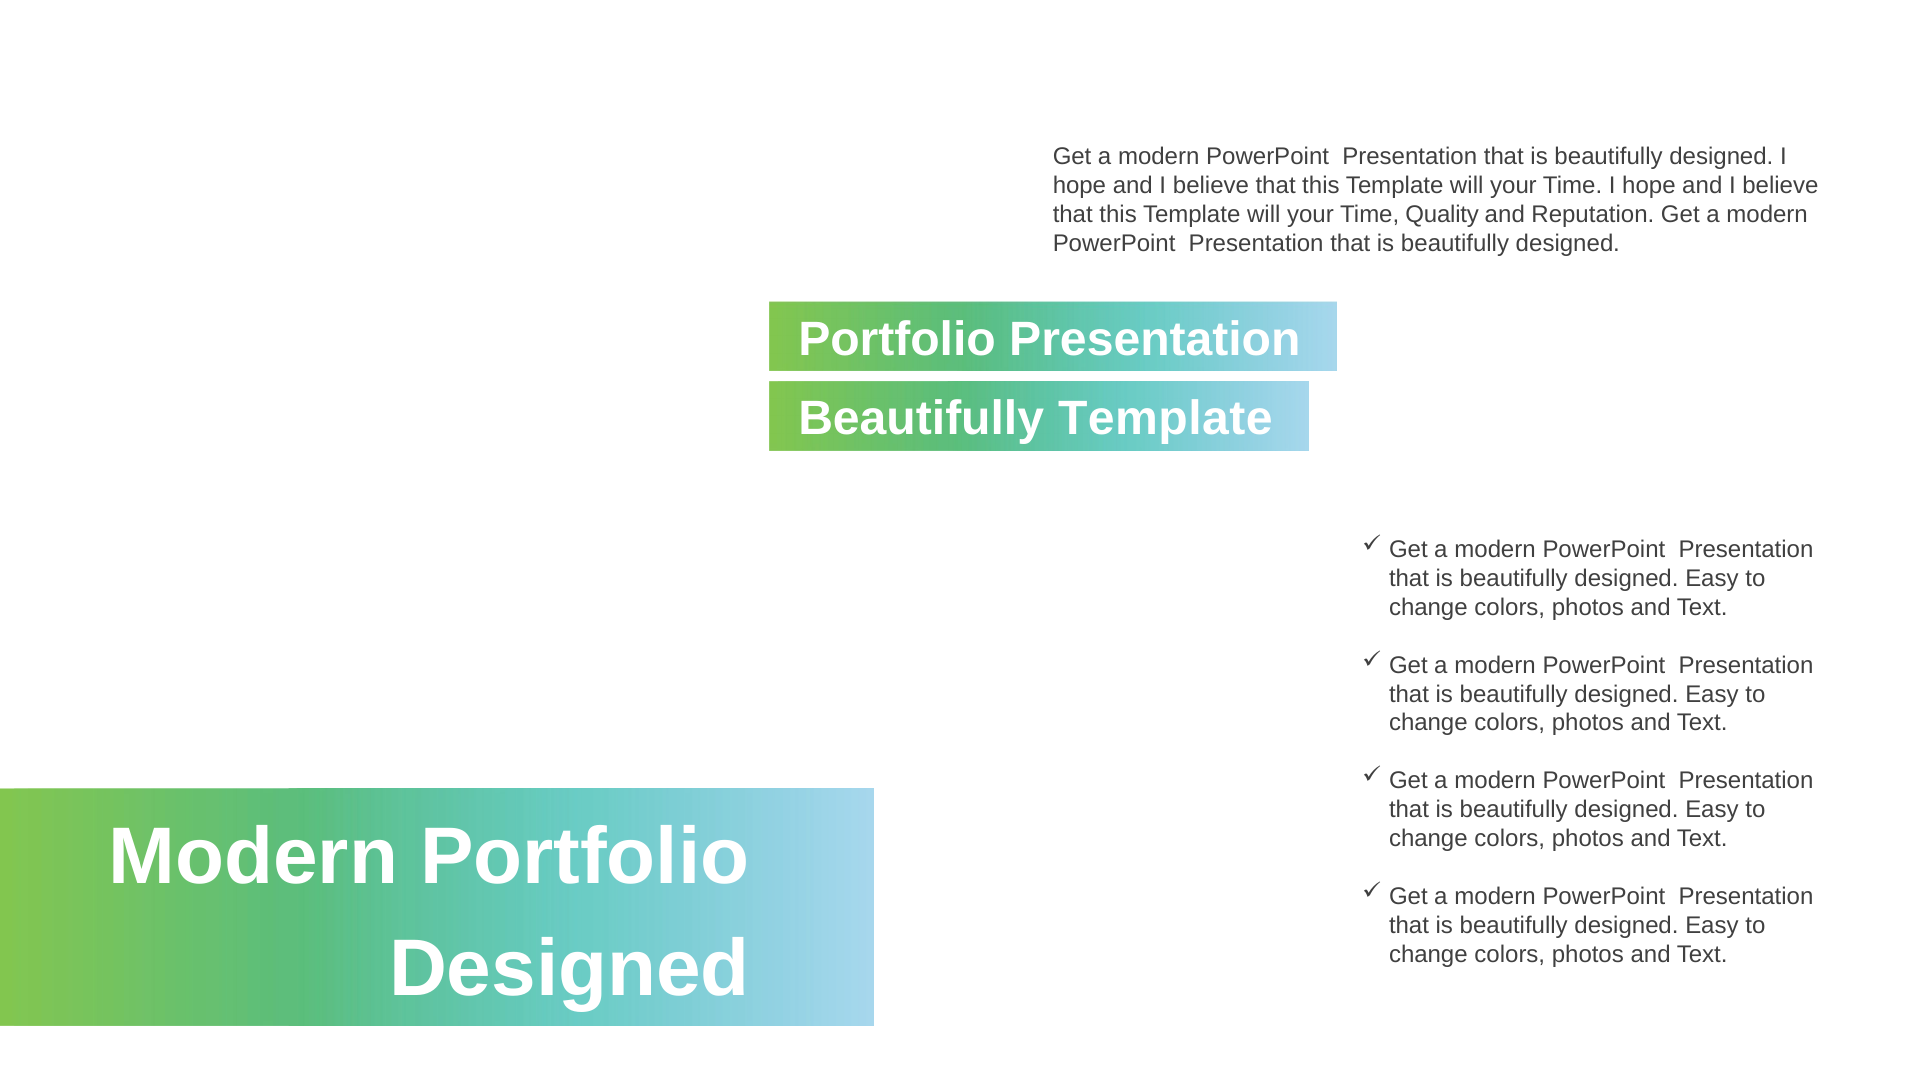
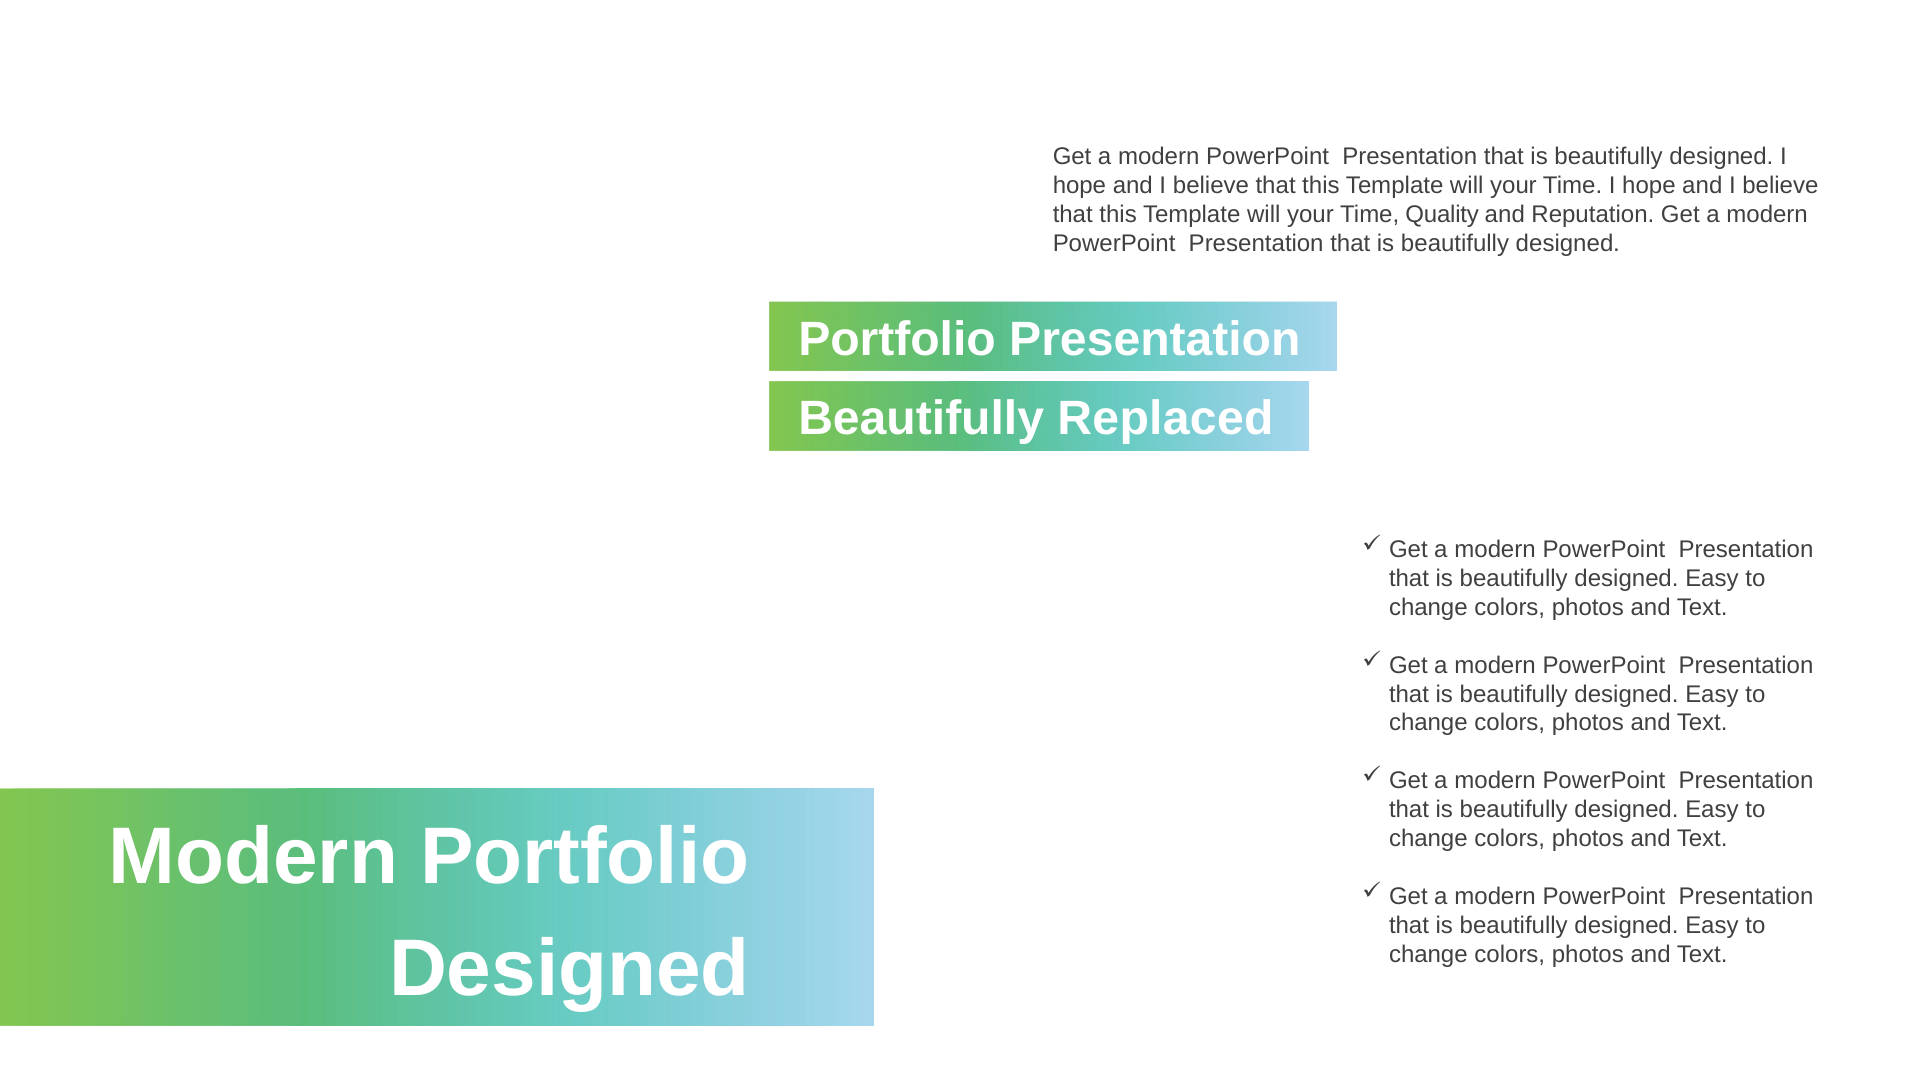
Beautifully Template: Template -> Replaced
